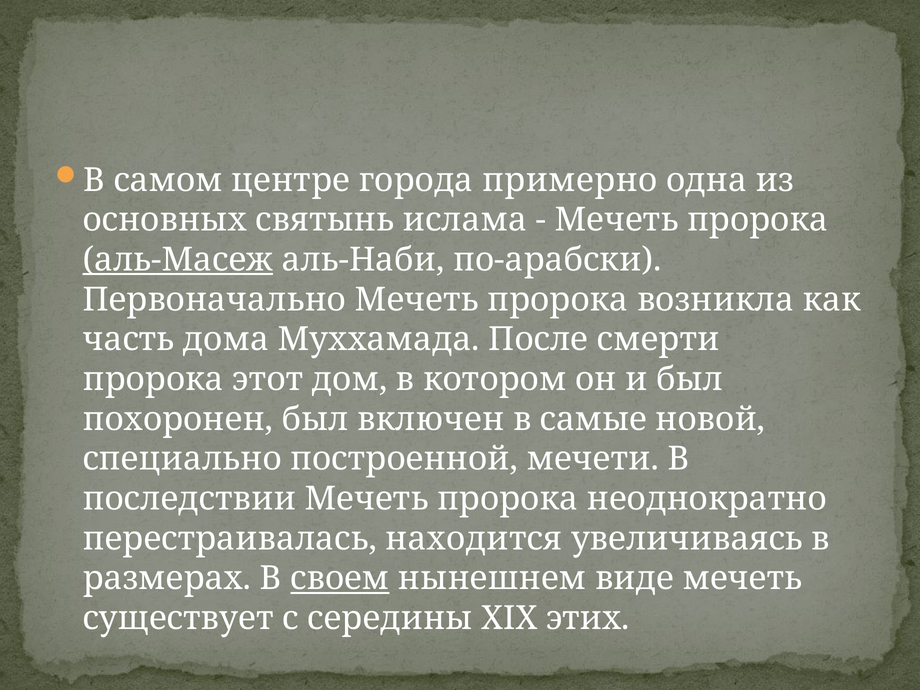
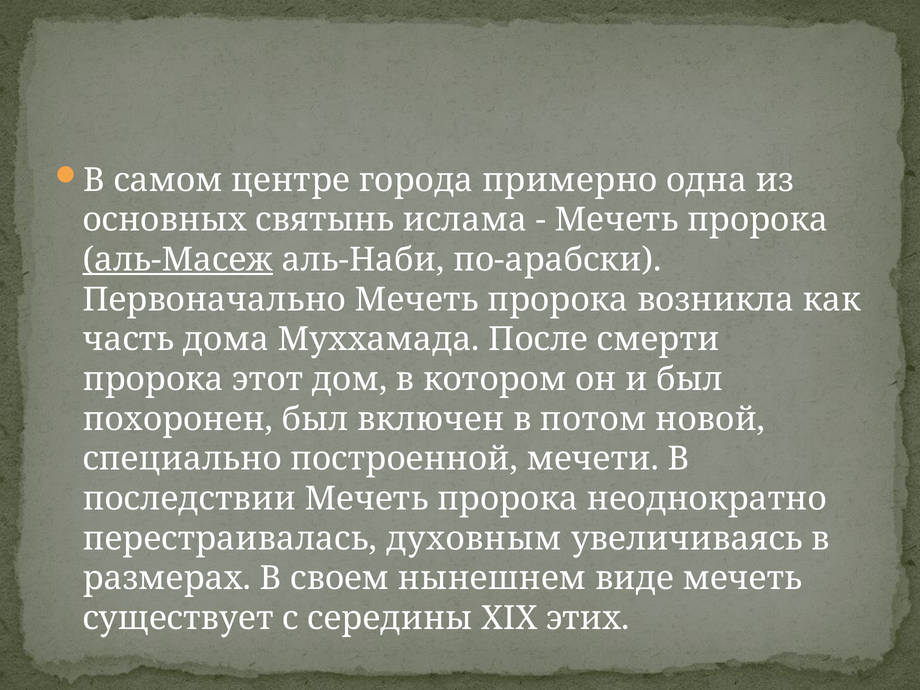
самые: самые -> потом
находится: находится -> духовным
своем underline: present -> none
